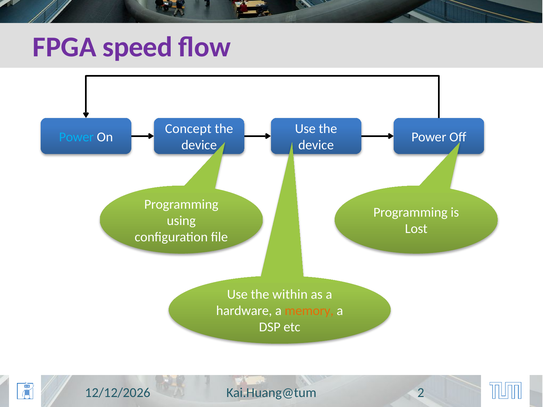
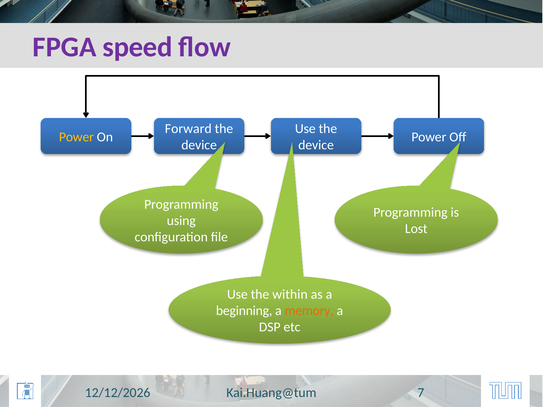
Concept: Concept -> Forward
Power at (76, 137) colour: light blue -> yellow
hardware: hardware -> beginning
2: 2 -> 7
